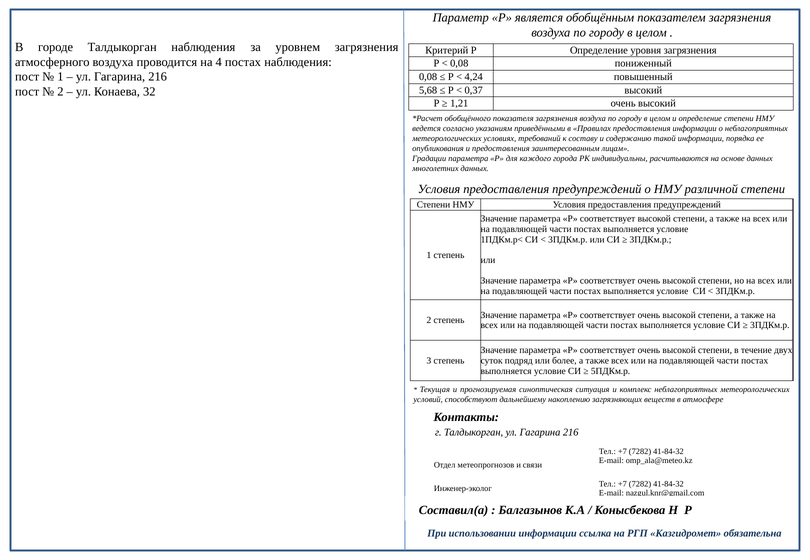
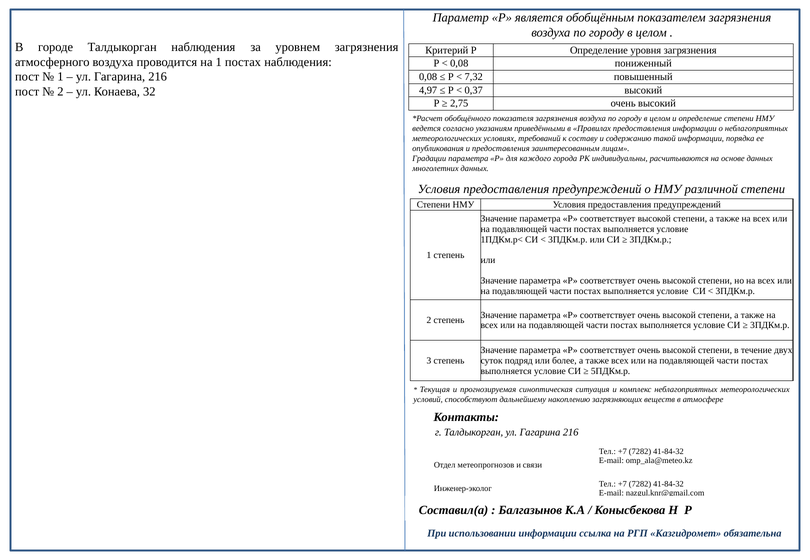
на 4: 4 -> 1
4,24: 4,24 -> 7,32
5,68: 5,68 -> 4,97
1,21: 1,21 -> 2,75
